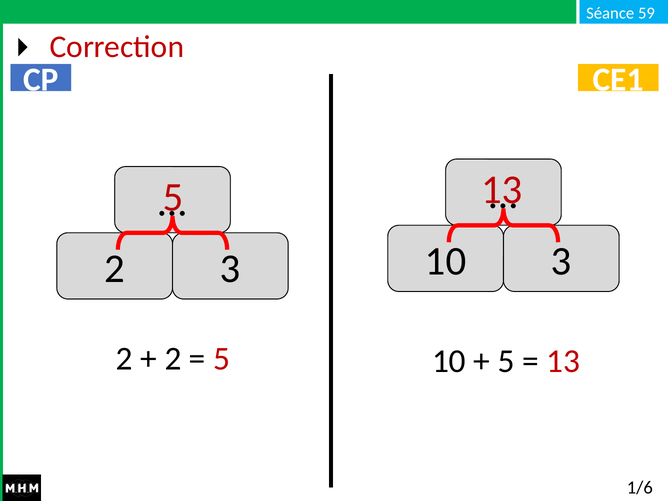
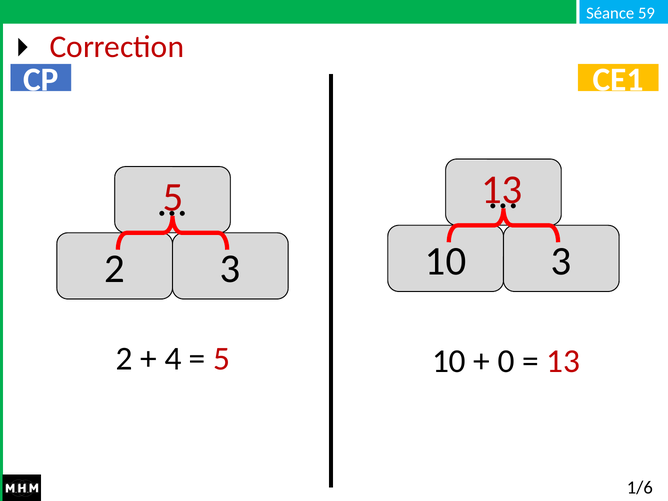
2 at (173, 359): 2 -> 4
5 at (506, 361): 5 -> 0
